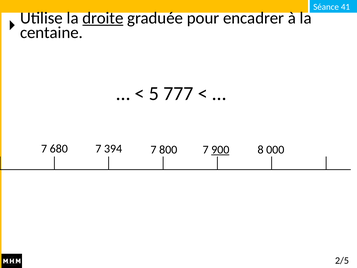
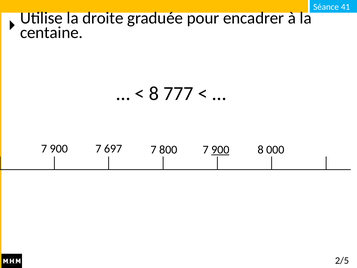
droite underline: present -> none
5 at (154, 94): 5 -> 8
680 at (59, 149): 680 -> 900
394: 394 -> 697
